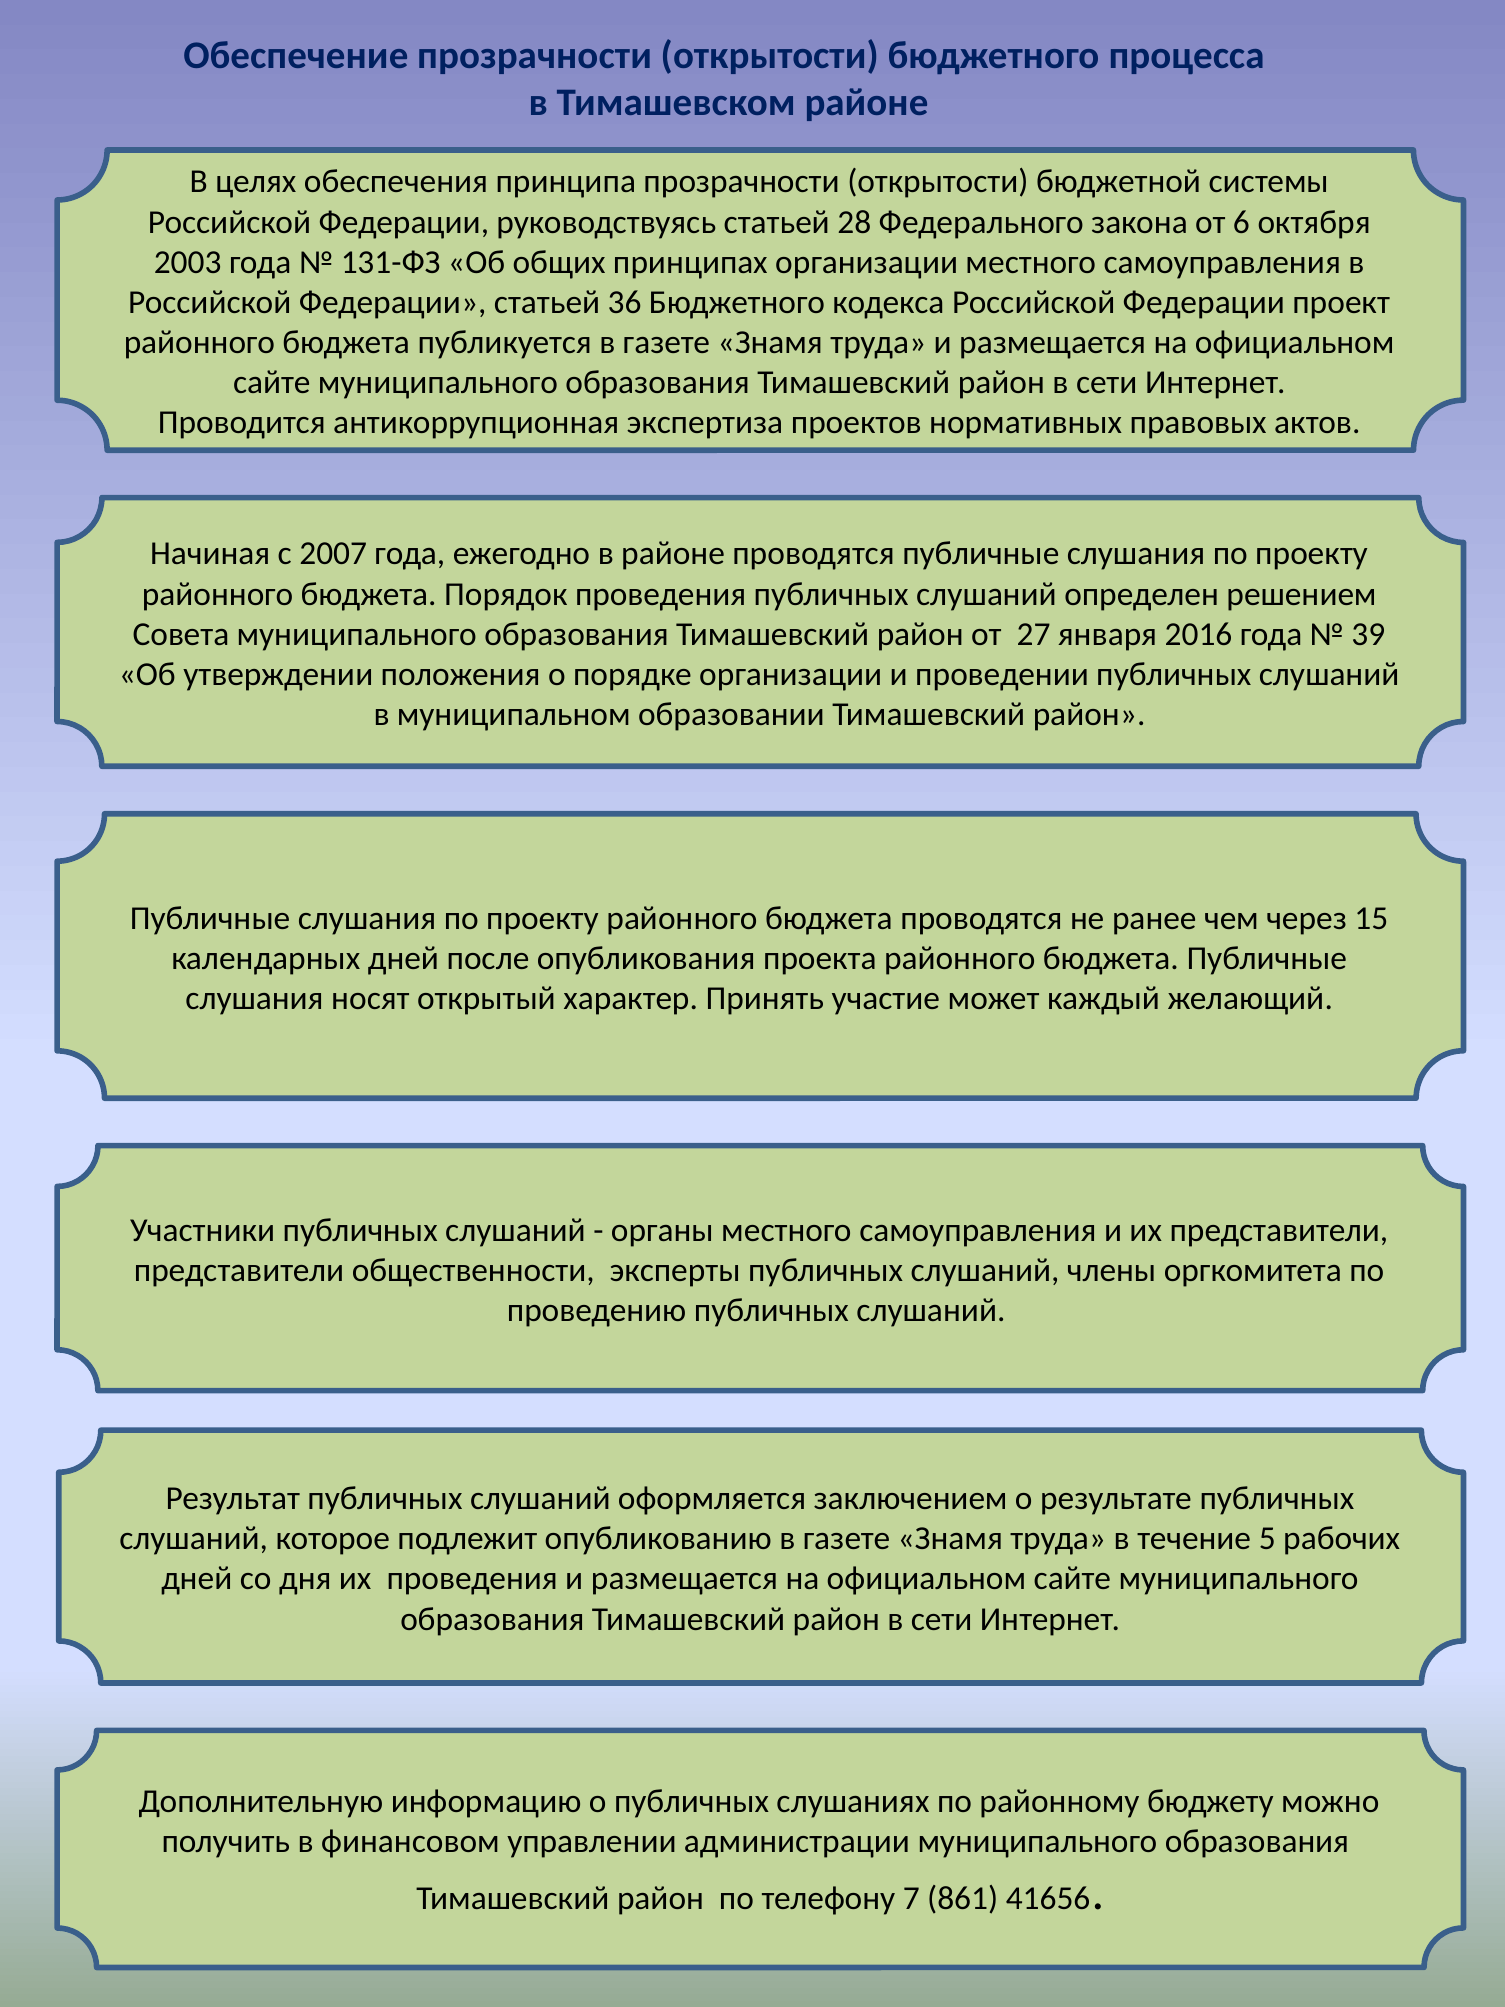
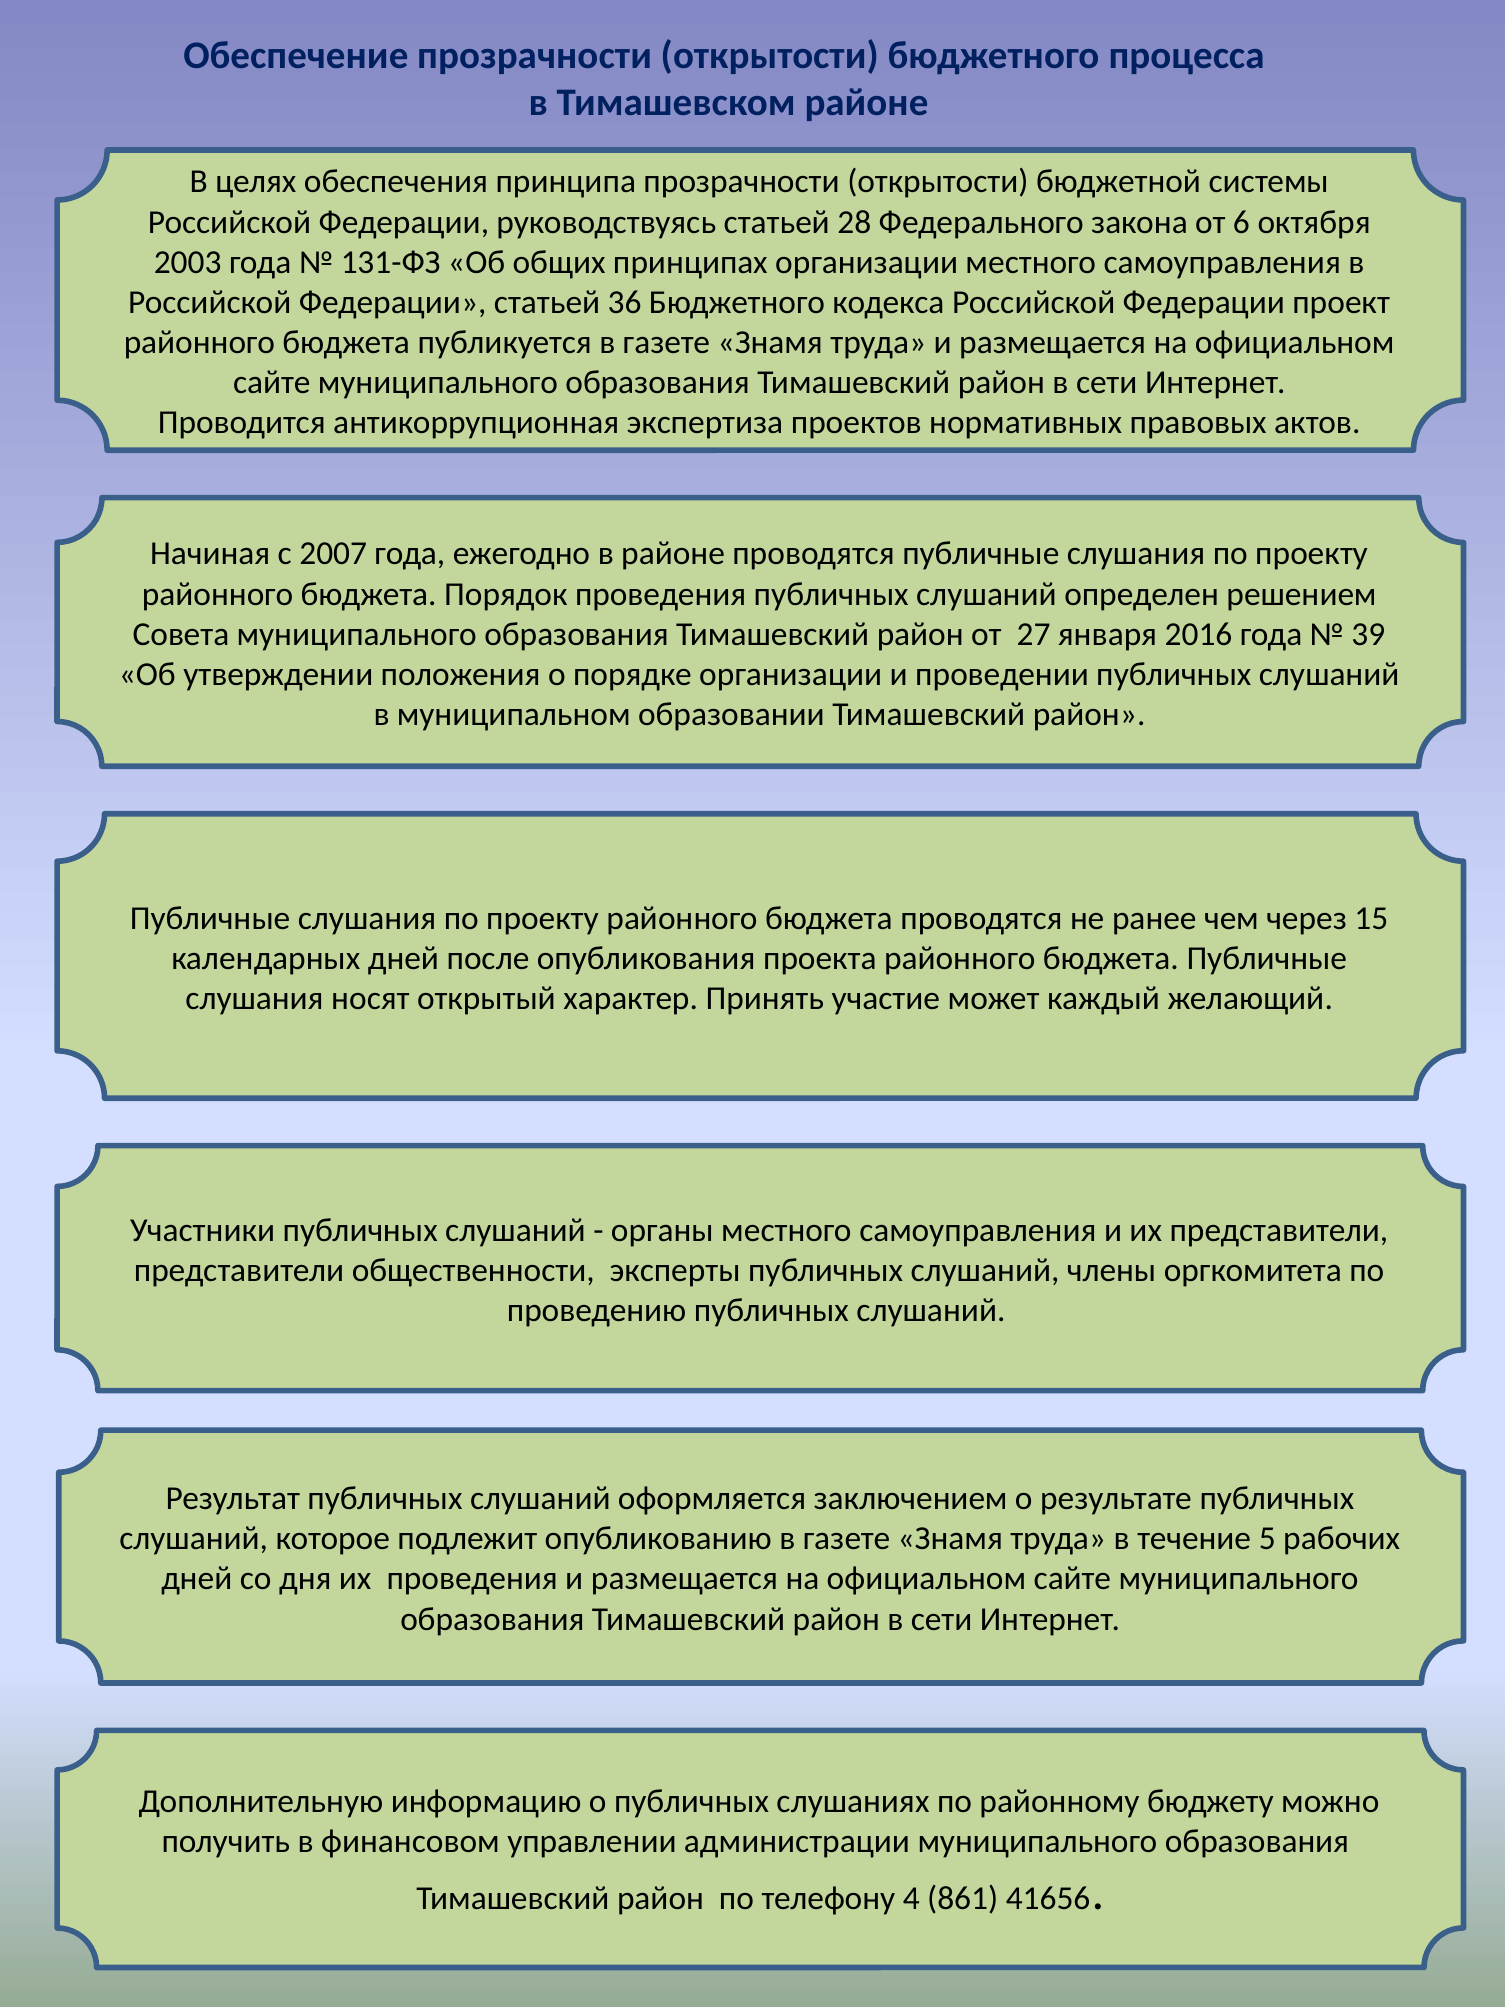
7: 7 -> 4
